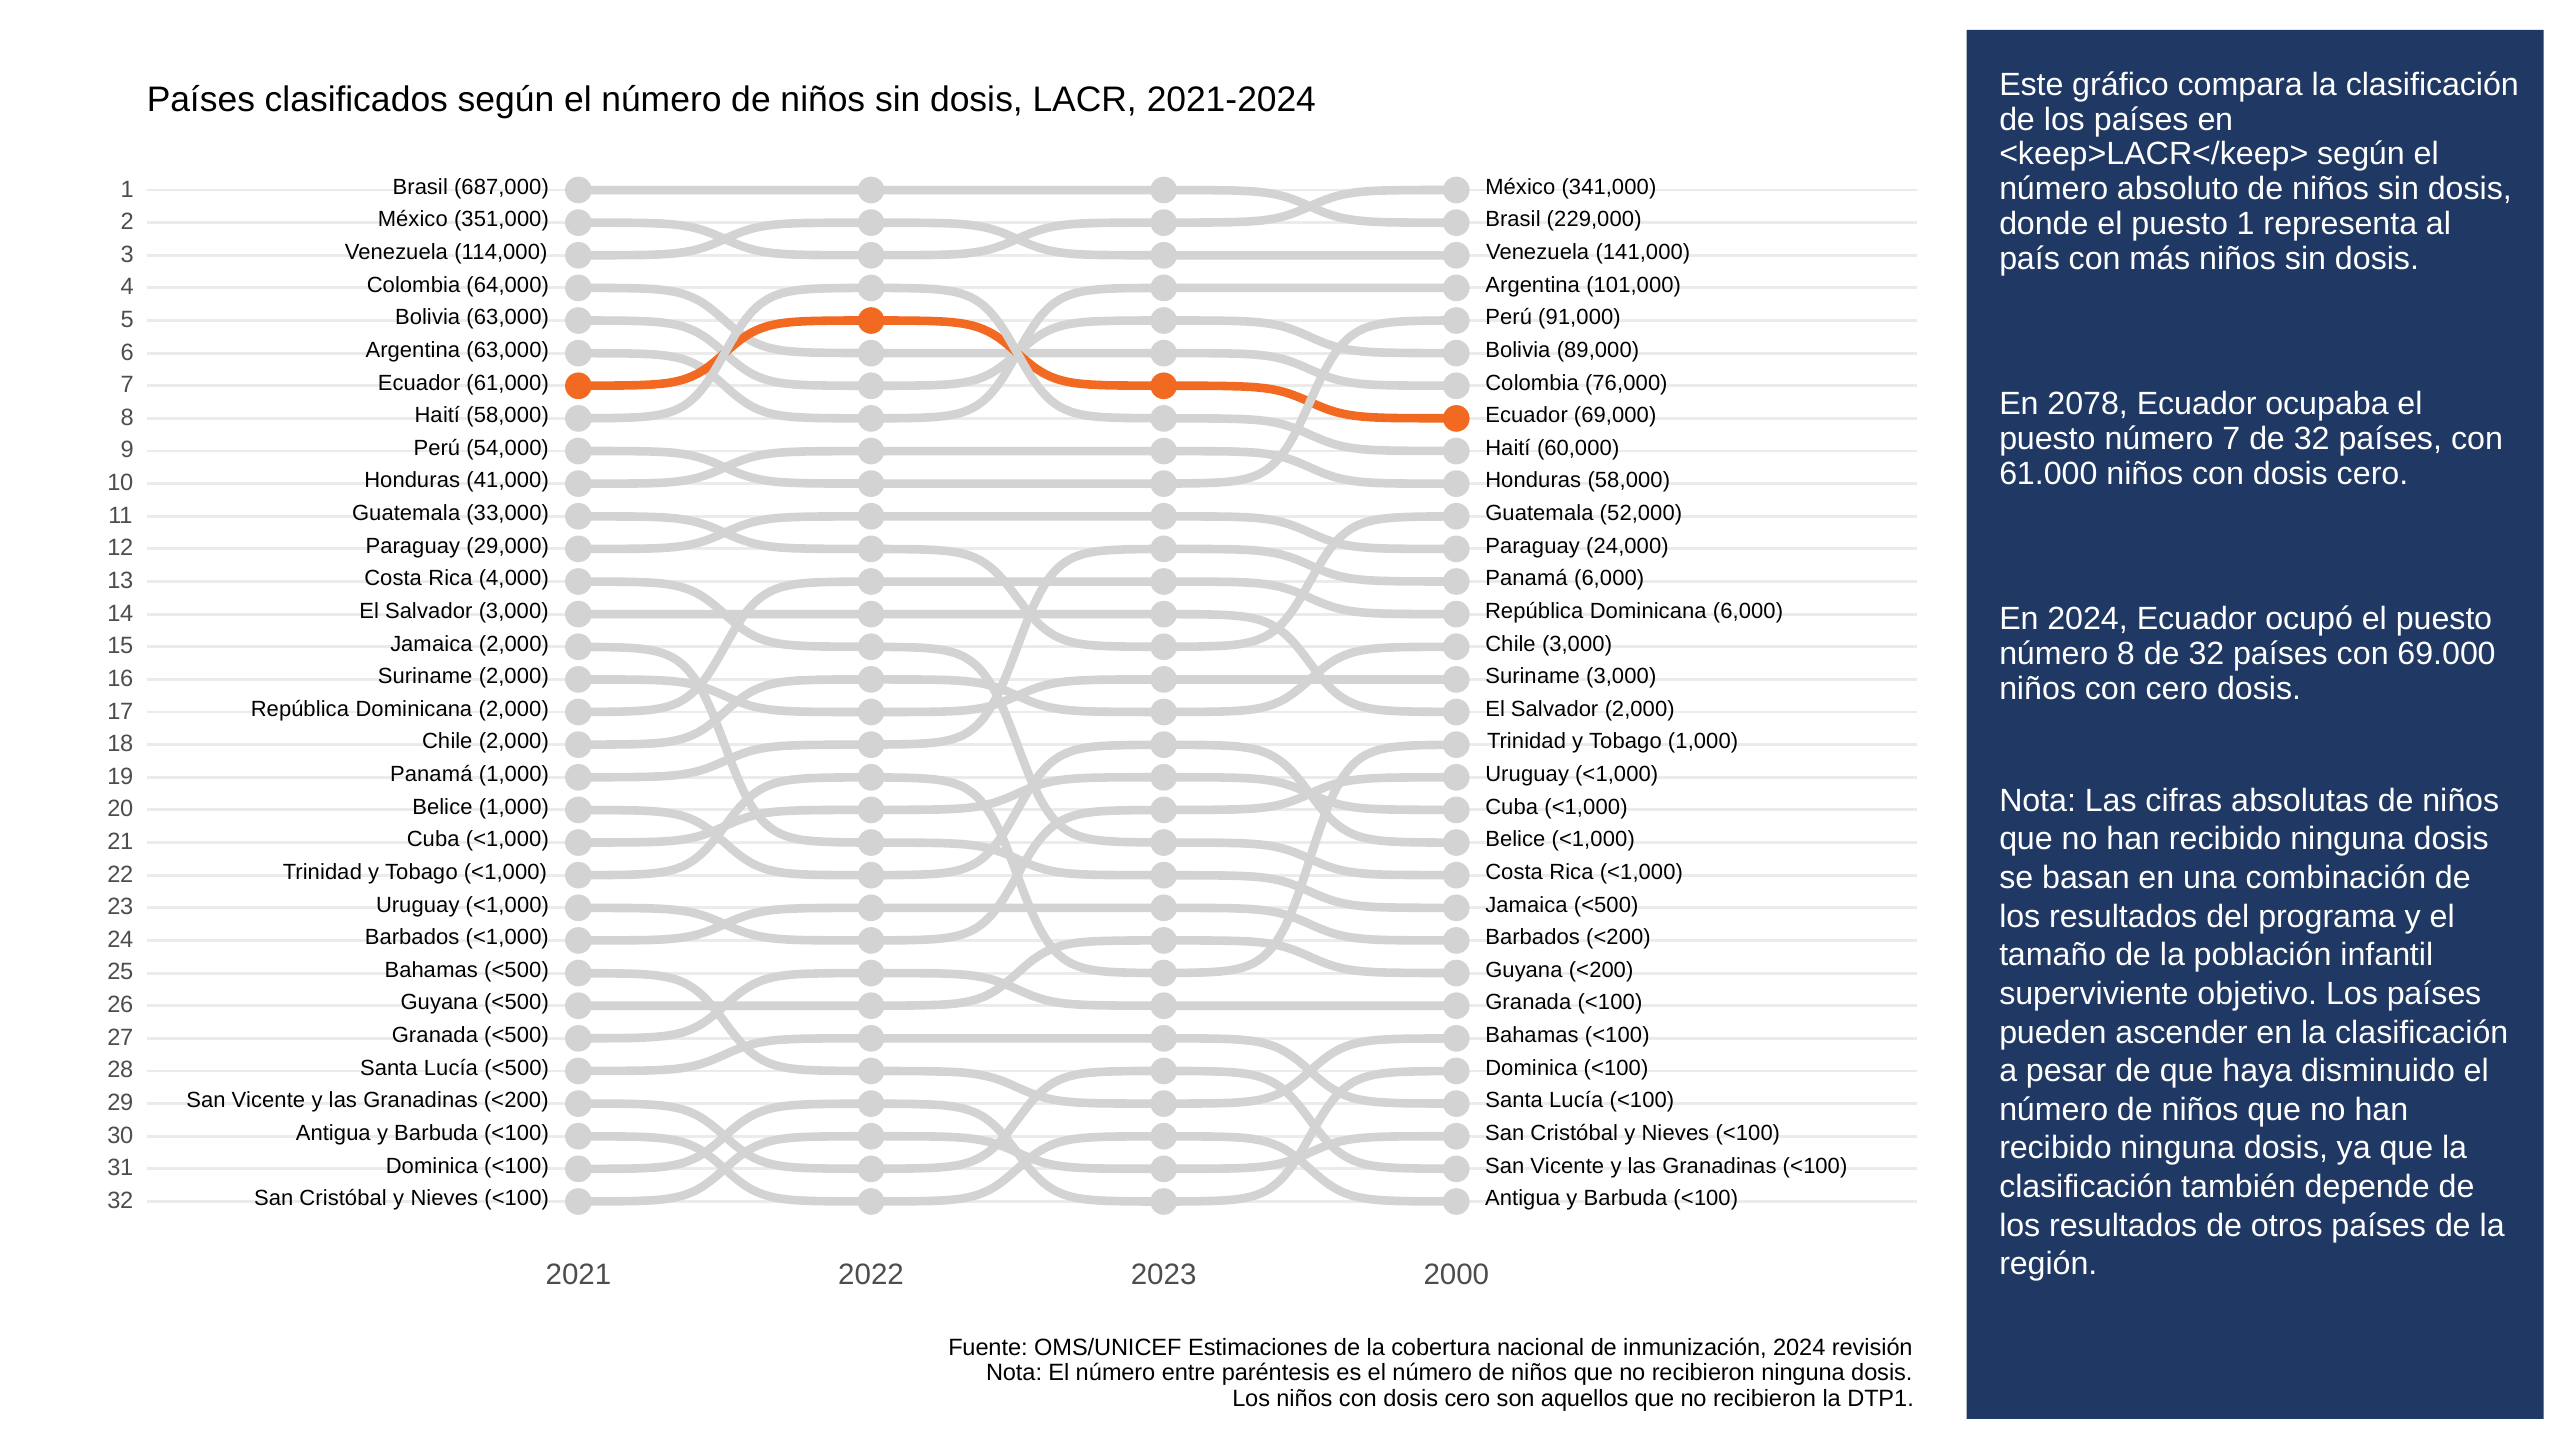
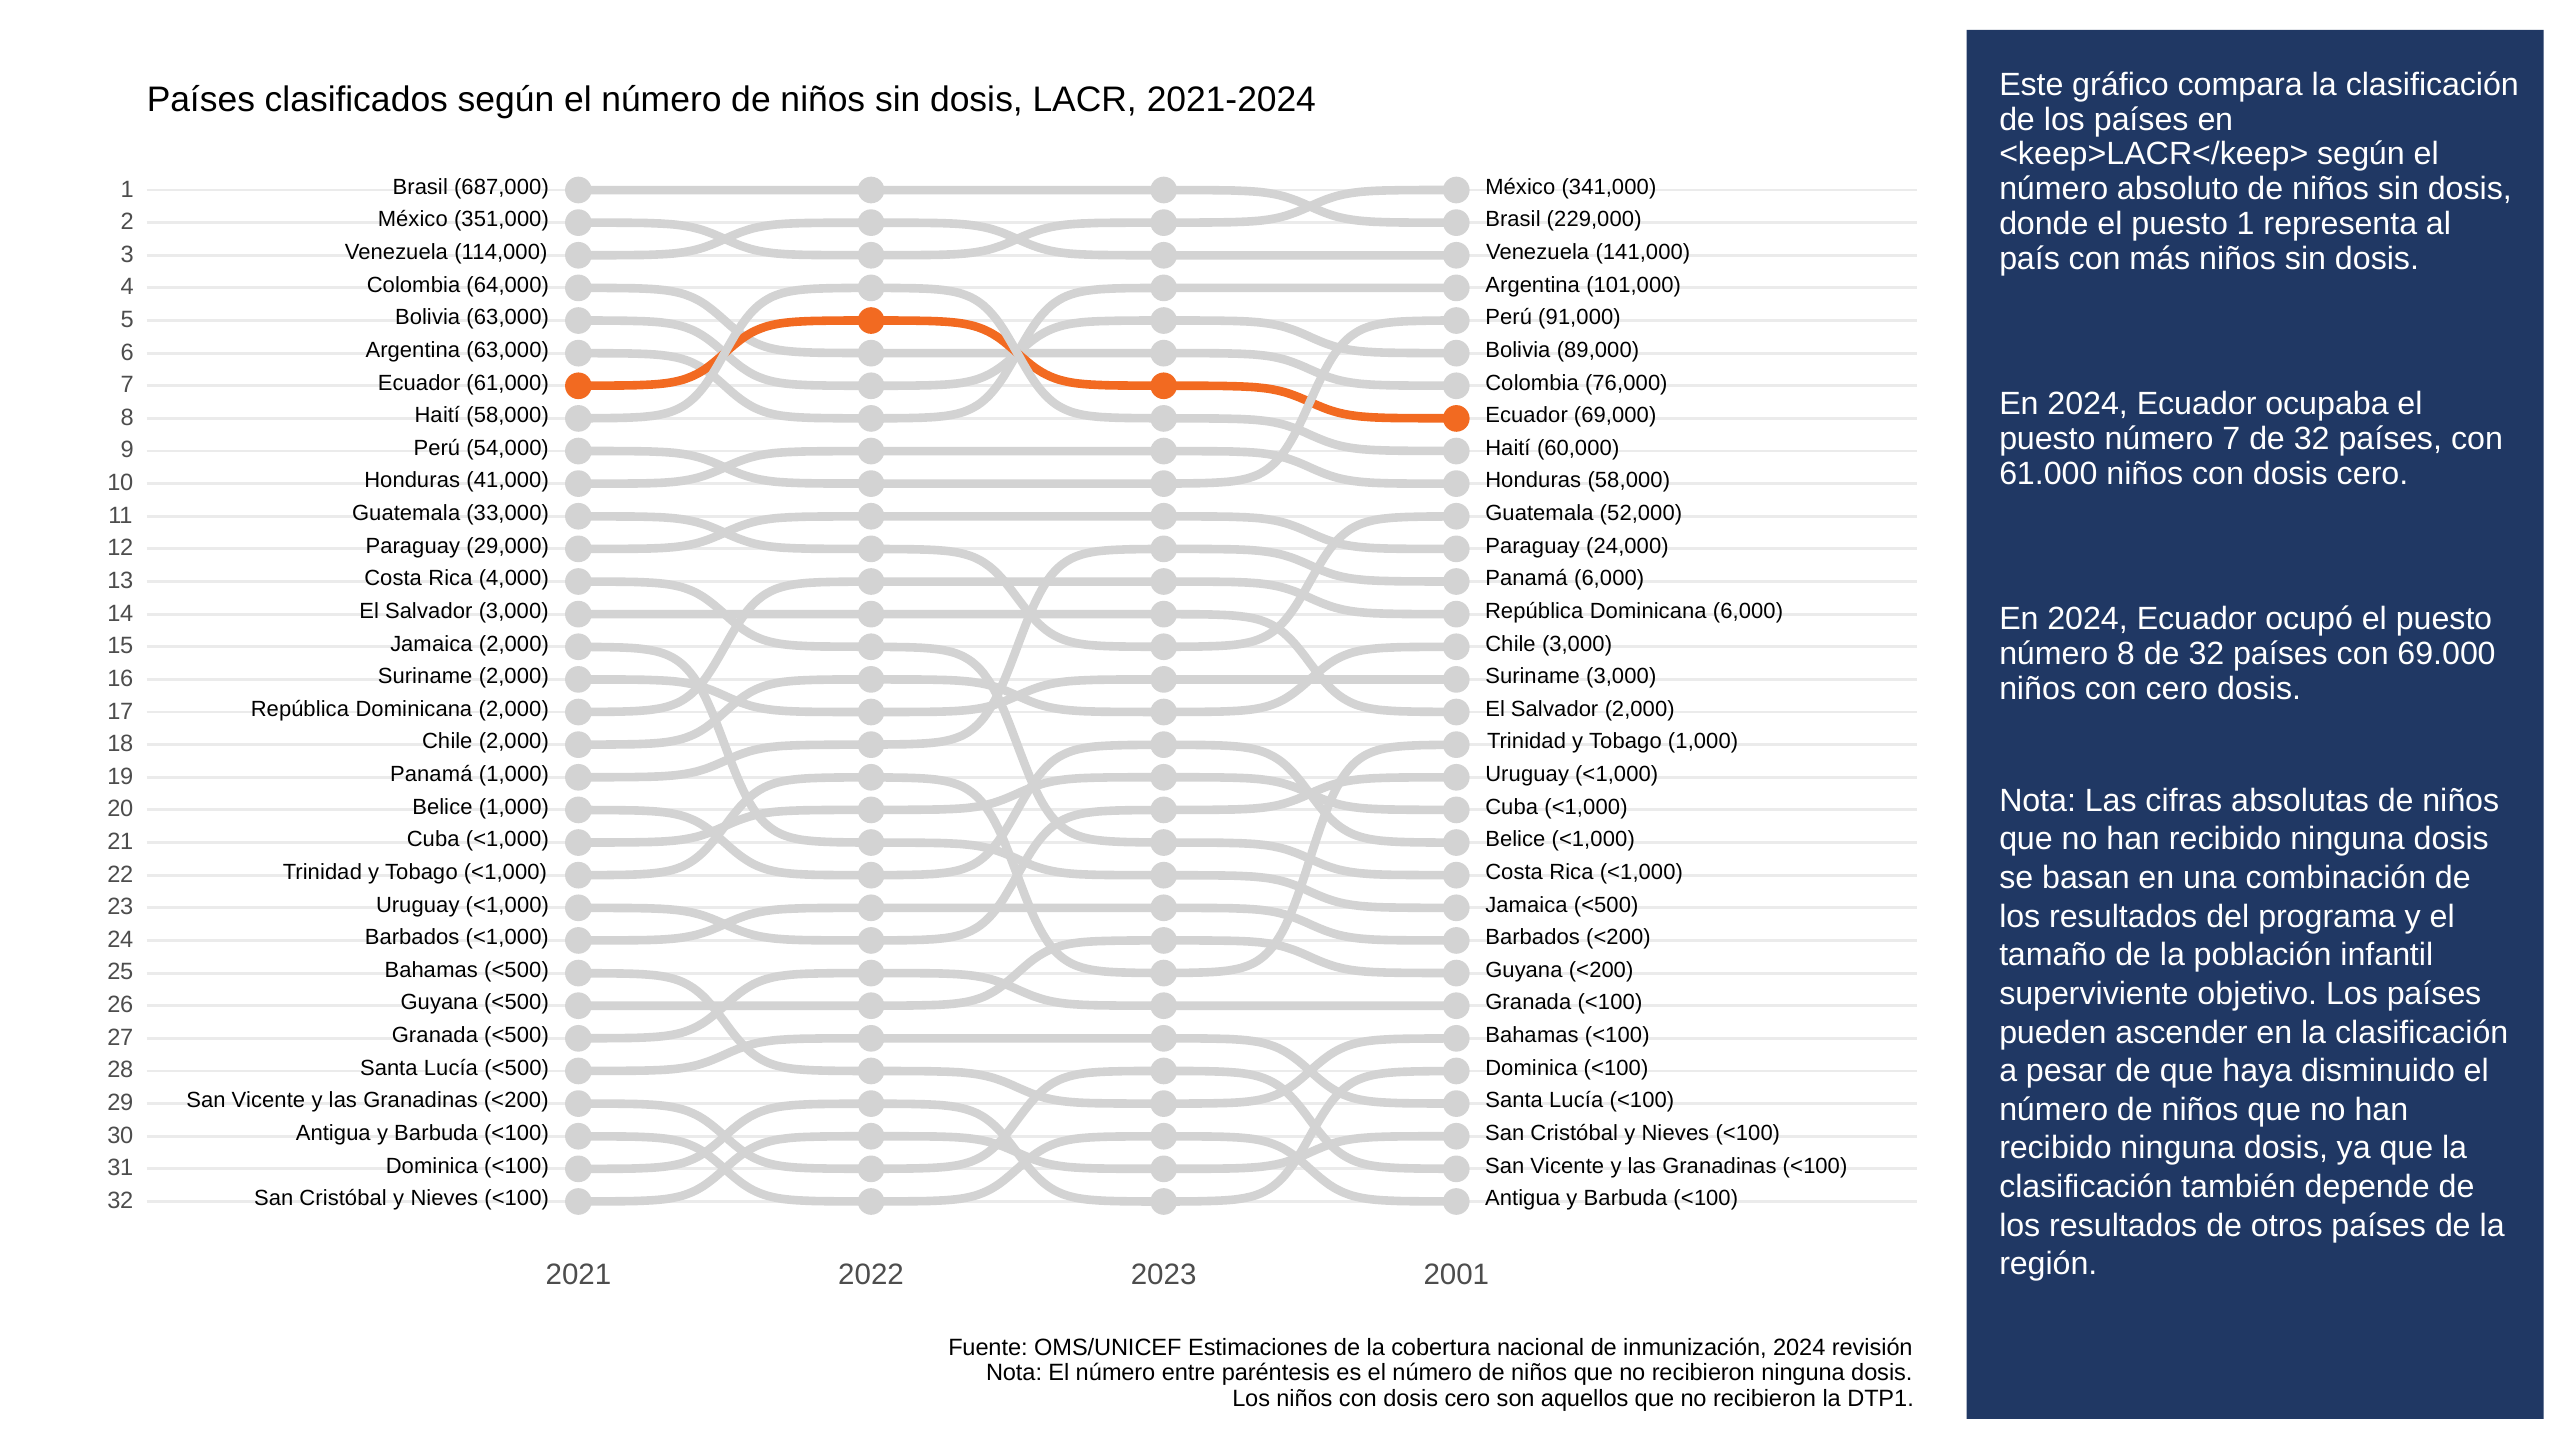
2078 at (2088, 404): 2078 -> 2024
2000: 2000 -> 2001
